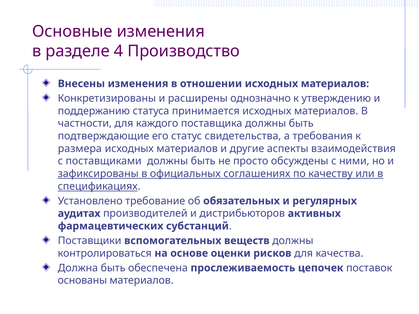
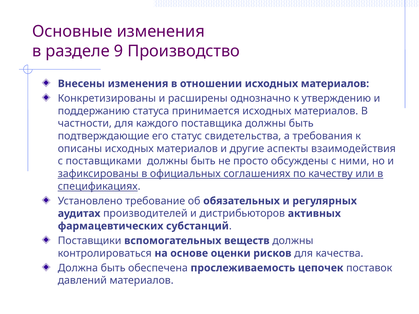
4: 4 -> 9
размера: размера -> описаны
основаны: основаны -> давлений
